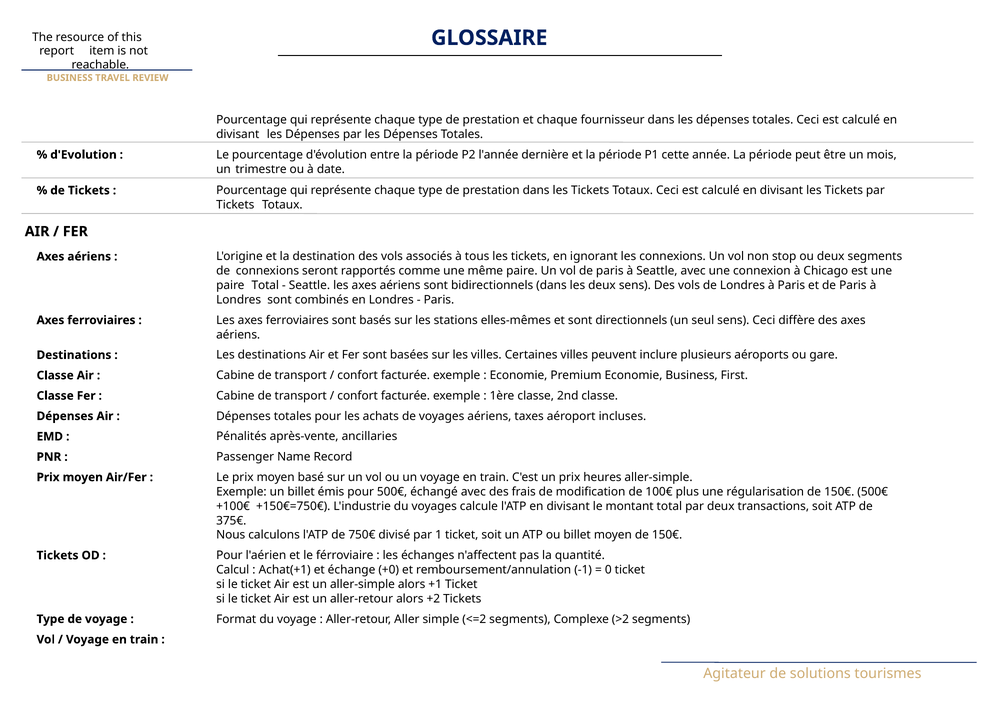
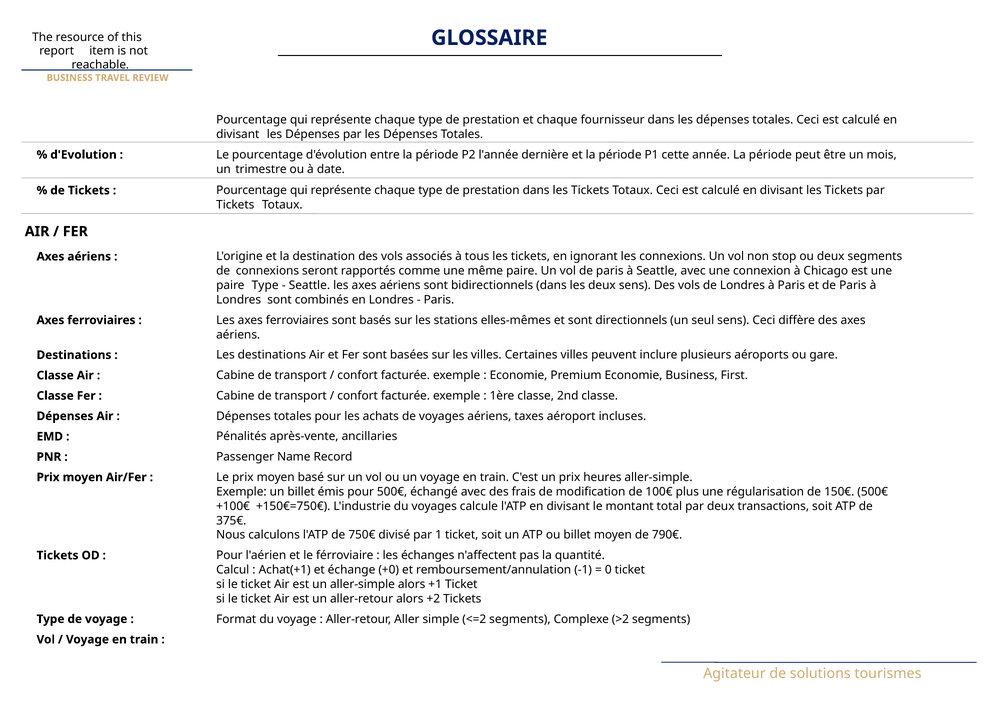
paire Total: Total -> Type
moyen de 150€: 150€ -> 790€
